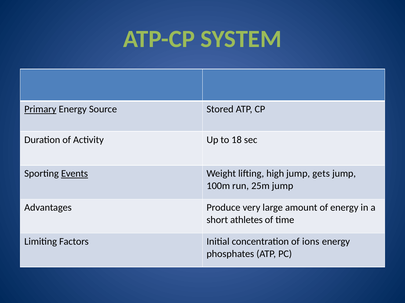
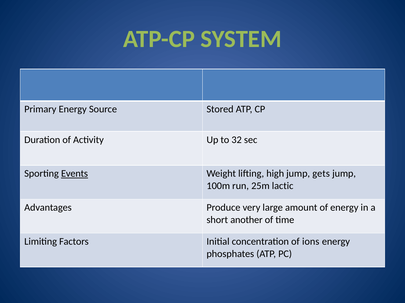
Primary underline: present -> none
18: 18 -> 32
25m jump: jump -> lactic
athletes: athletes -> another
